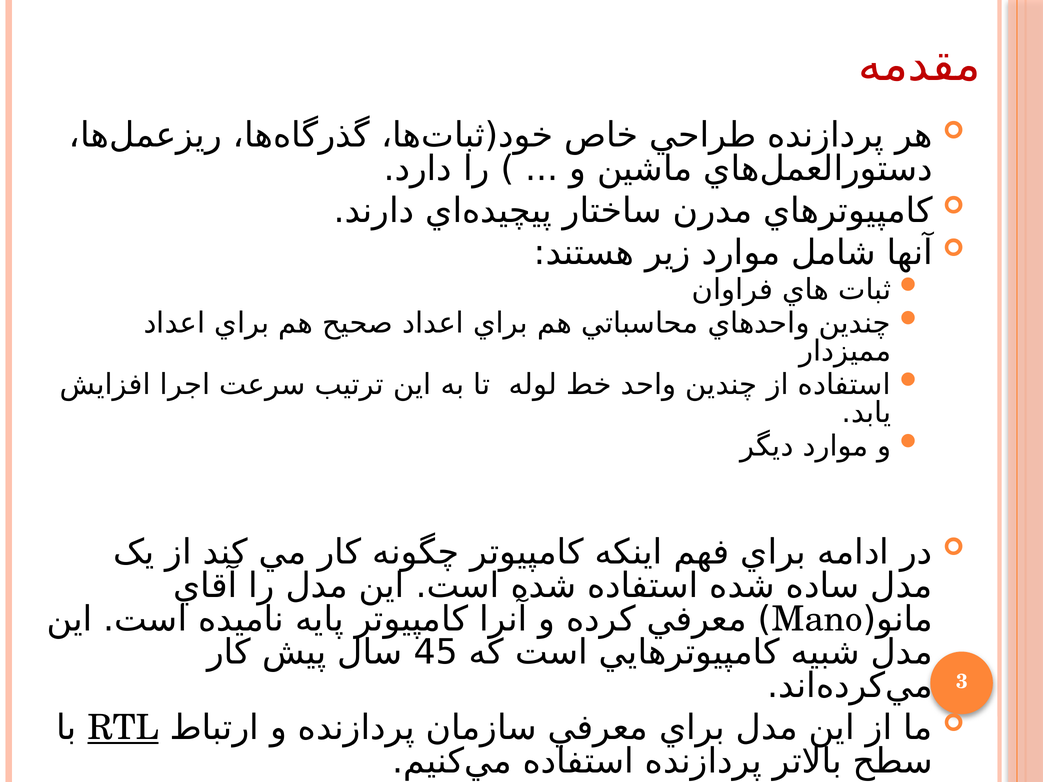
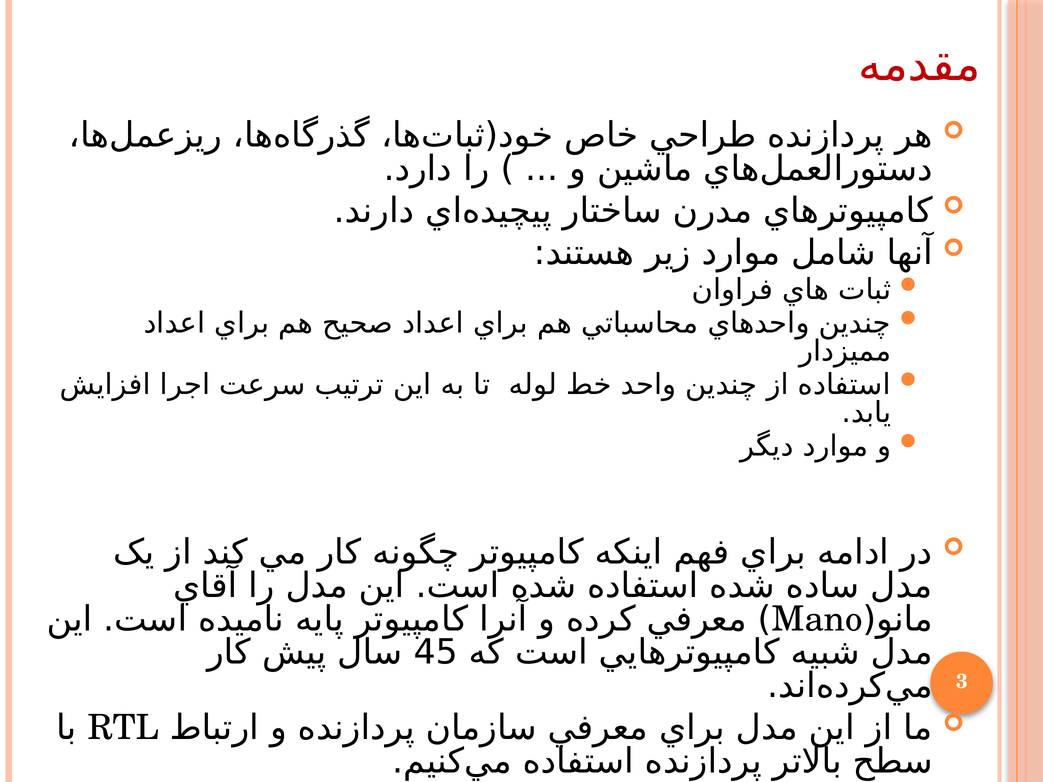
RTL underline: present -> none
